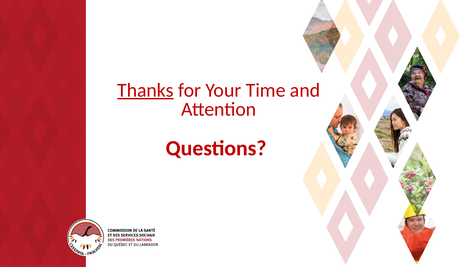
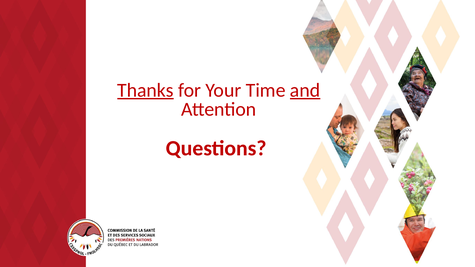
and underline: none -> present
